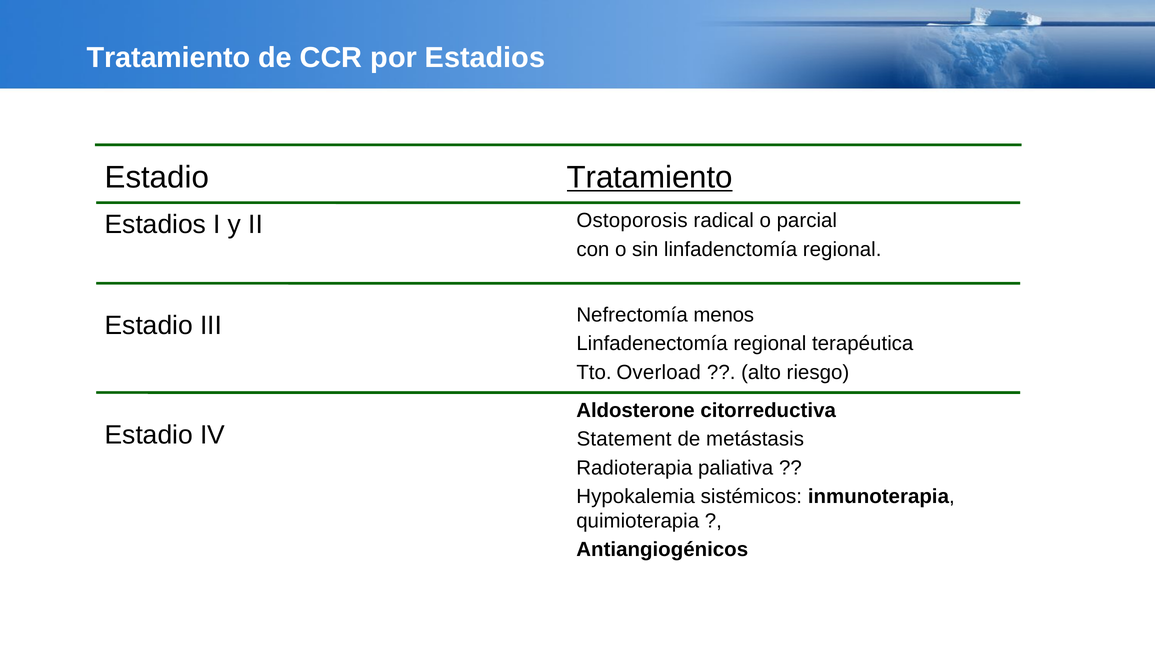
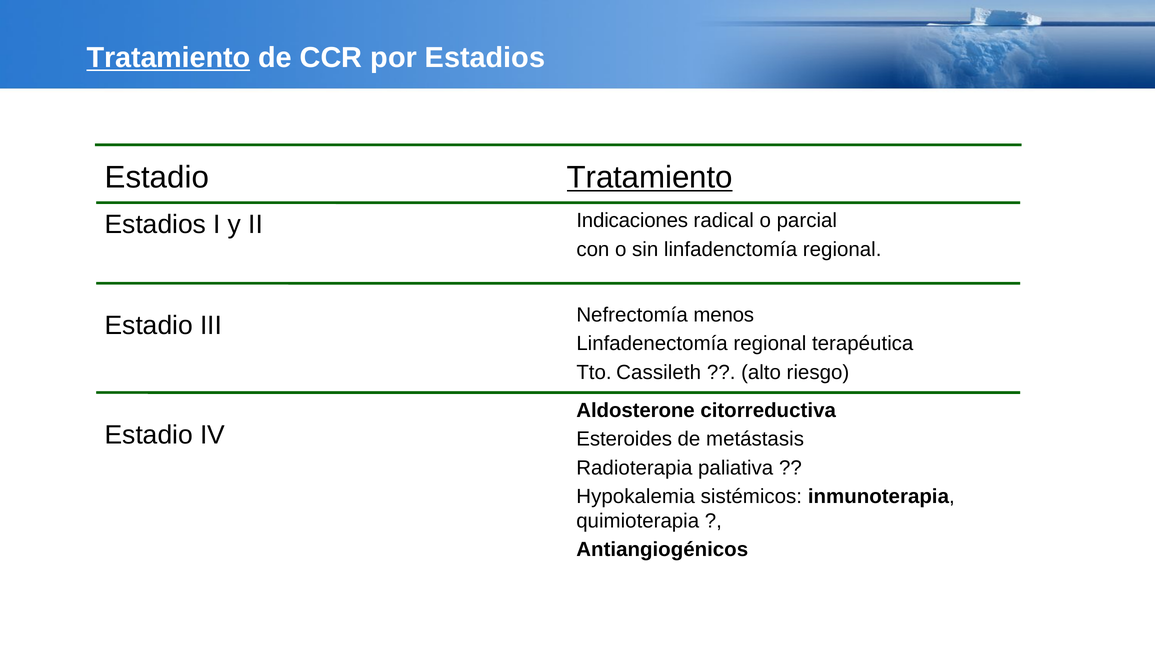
Tratamiento at (168, 58) underline: none -> present
Ostoporosis: Ostoporosis -> Indicaciones
Overload: Overload -> Cassileth
Statement: Statement -> Esteroides
